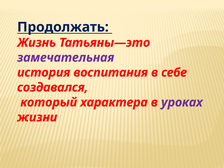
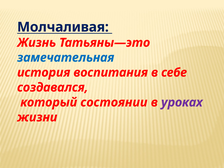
Продолжать: Продолжать -> Молчаливая
замечательная colour: purple -> blue
характера: характера -> состоянии
